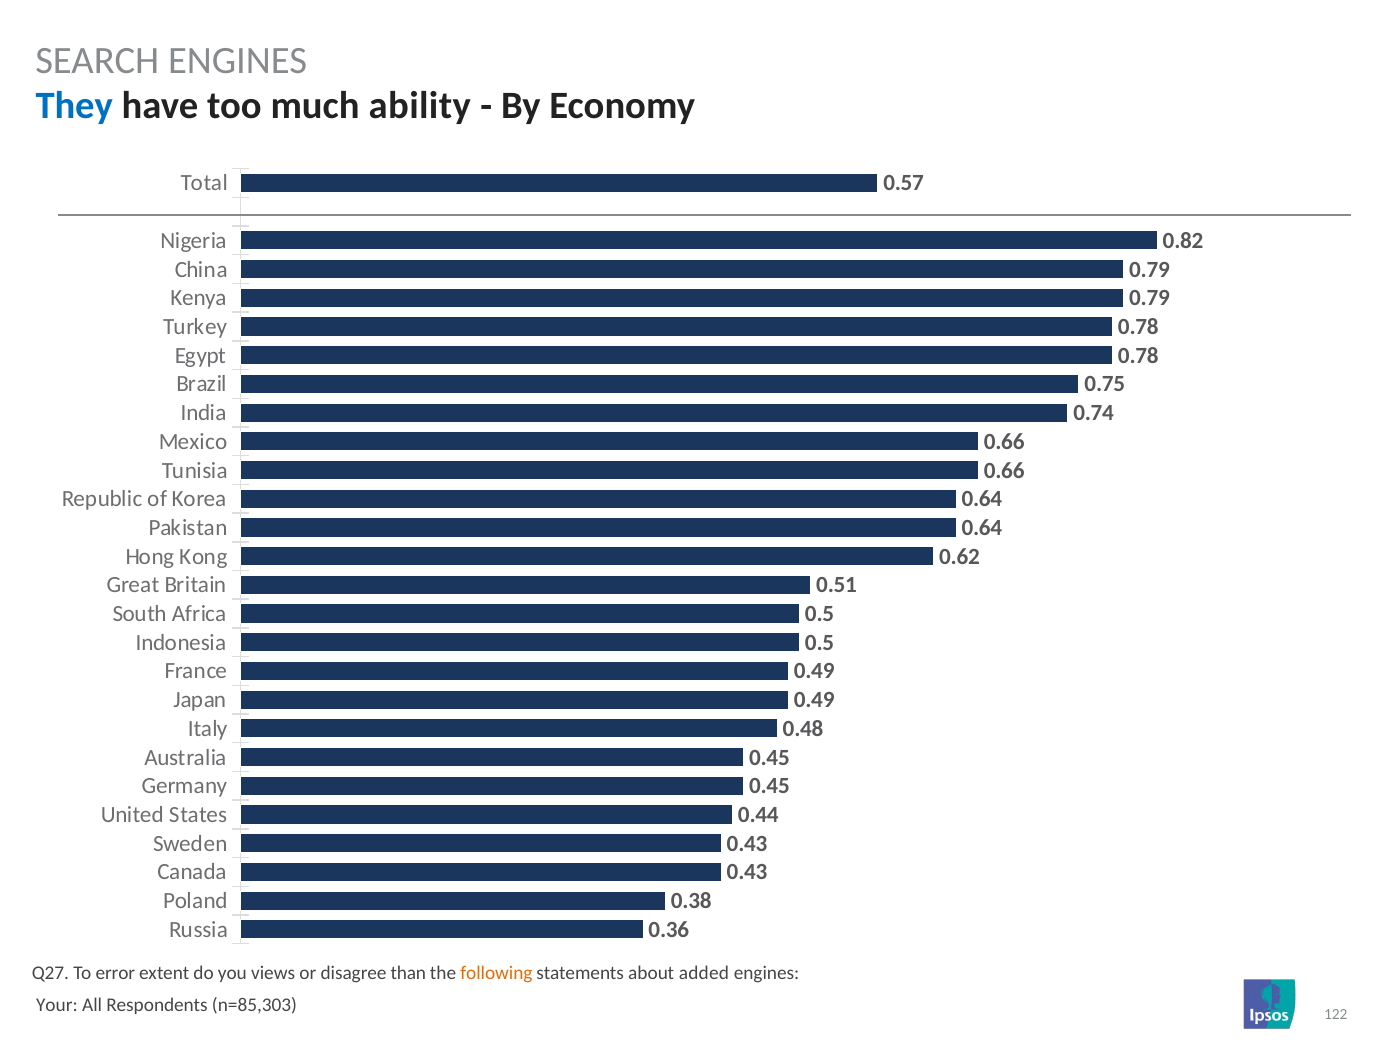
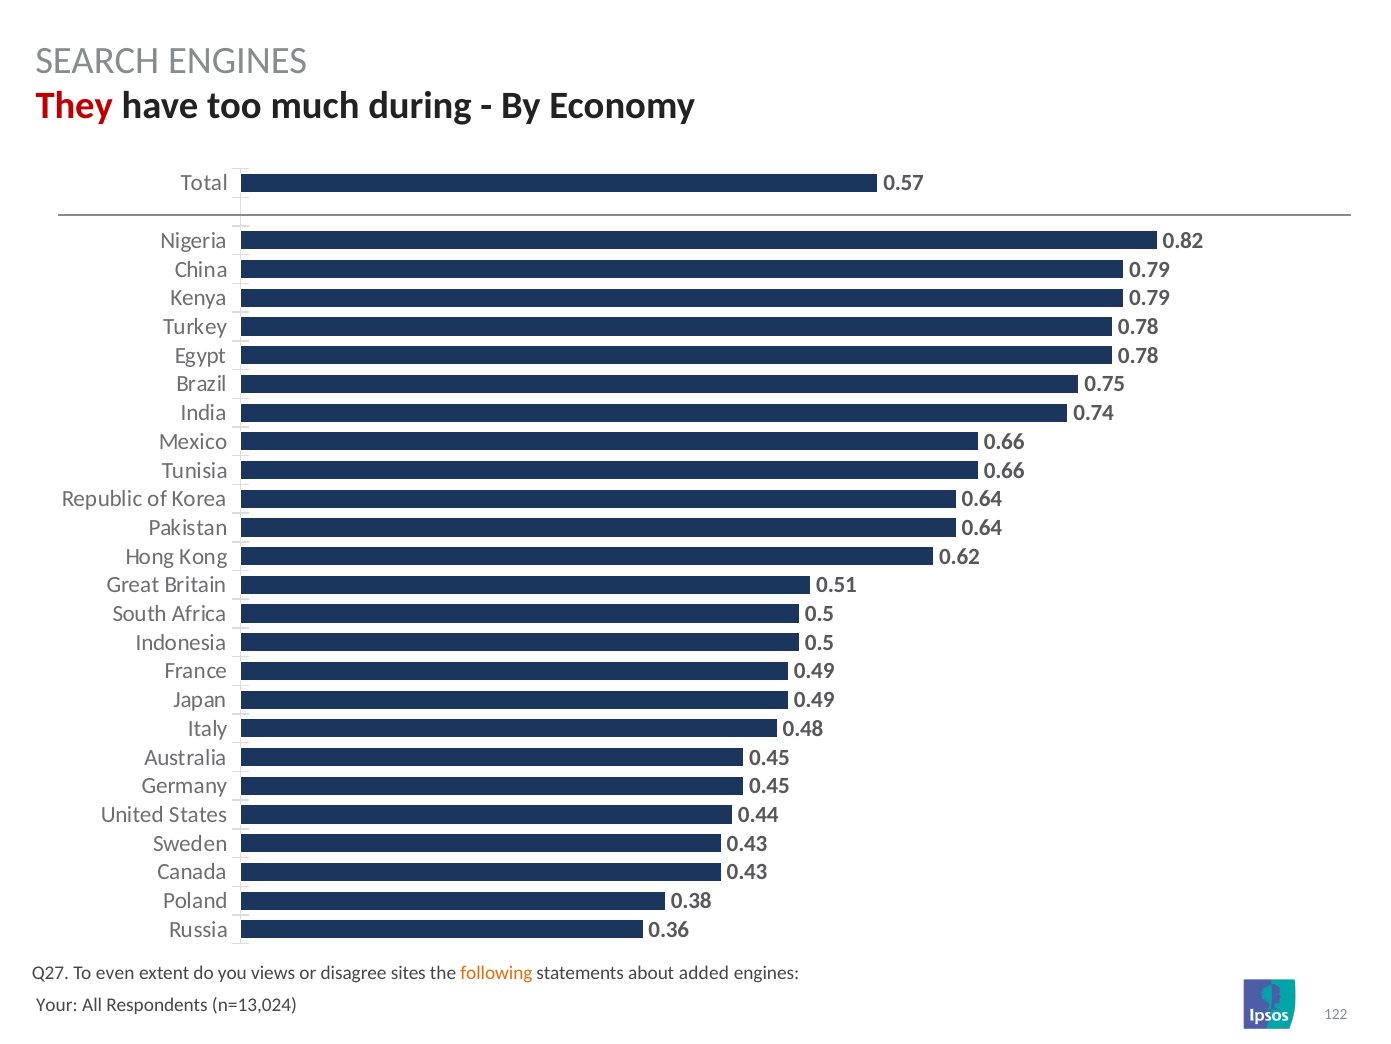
They colour: blue -> red
ability: ability -> during
error: error -> even
than: than -> sites
n=85,303: n=85,303 -> n=13,024
